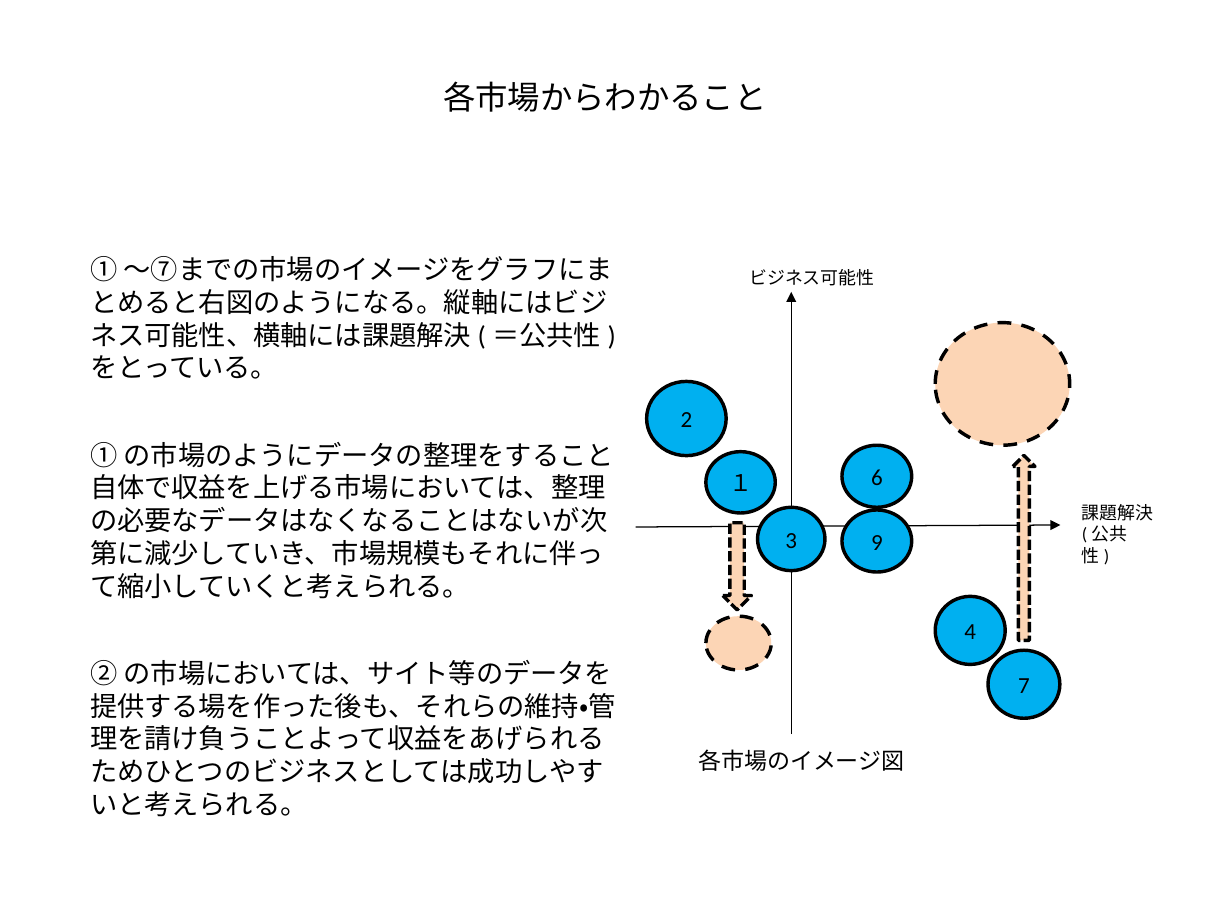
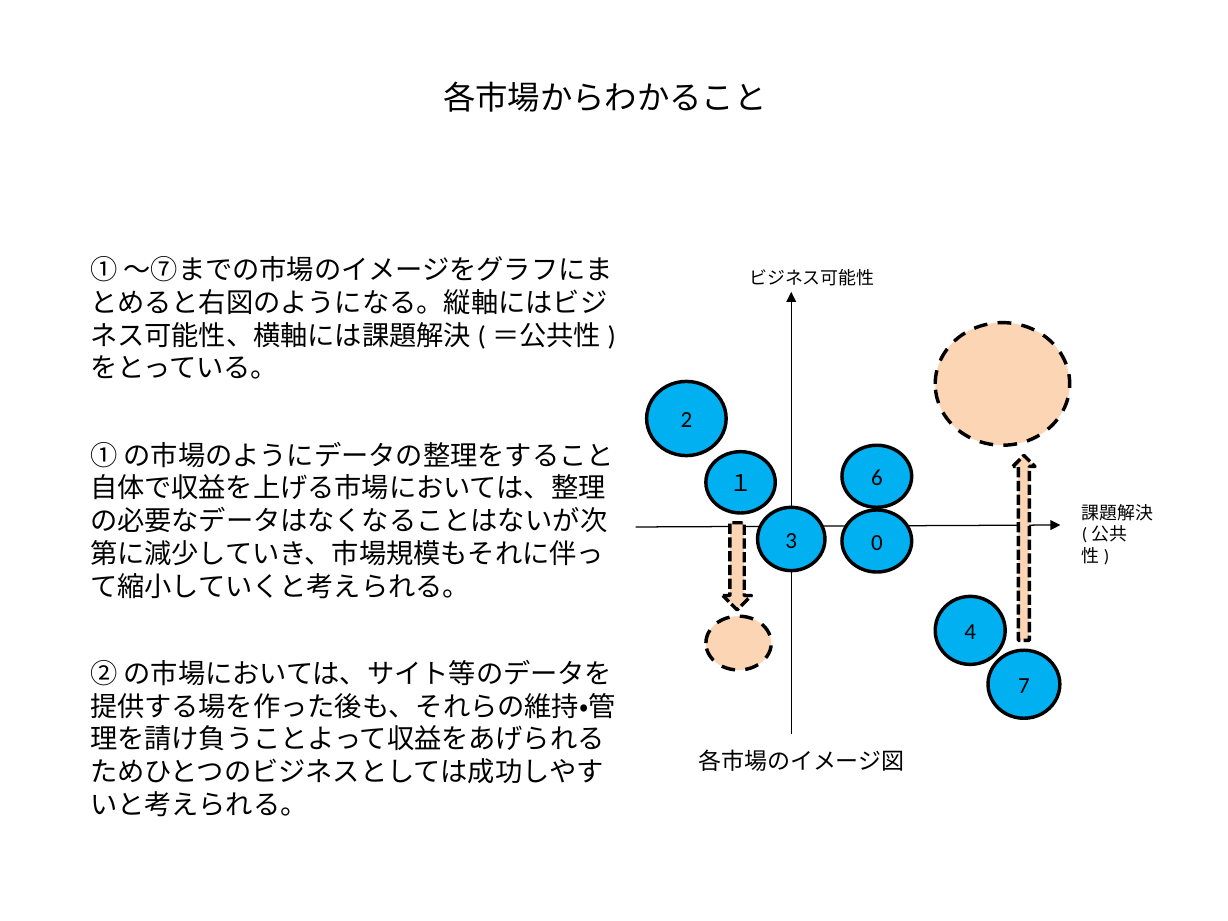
9: 9 -> 0
